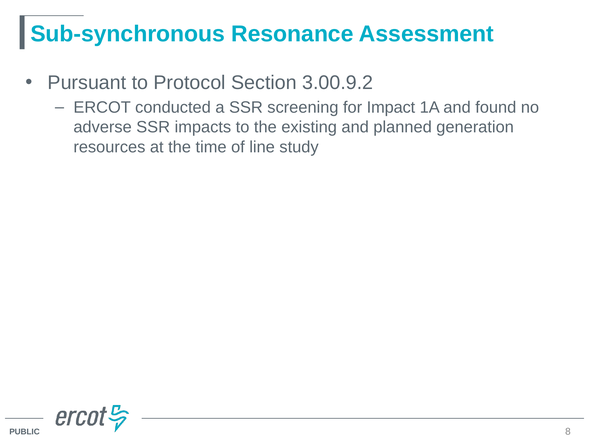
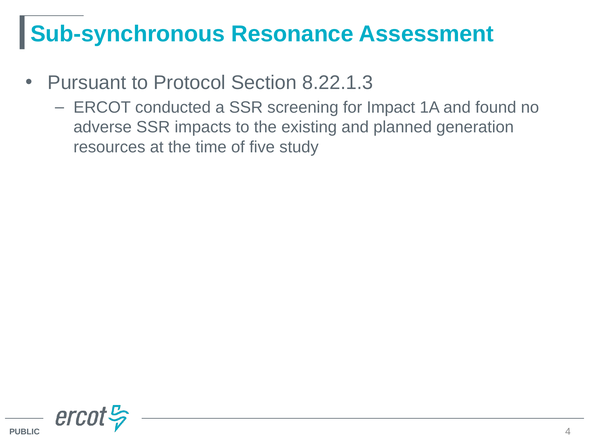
3.00.9.2: 3.00.9.2 -> 8.22.1.3
line: line -> five
8: 8 -> 4
